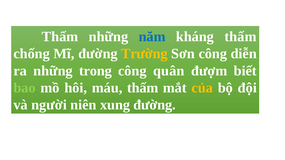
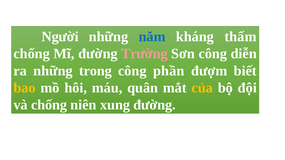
Thấm at (60, 37): Thấm -> Người
Trường colour: yellow -> pink
quân: quân -> phần
bao colour: light green -> yellow
máu thấm: thấm -> quân
và người: người -> chống
